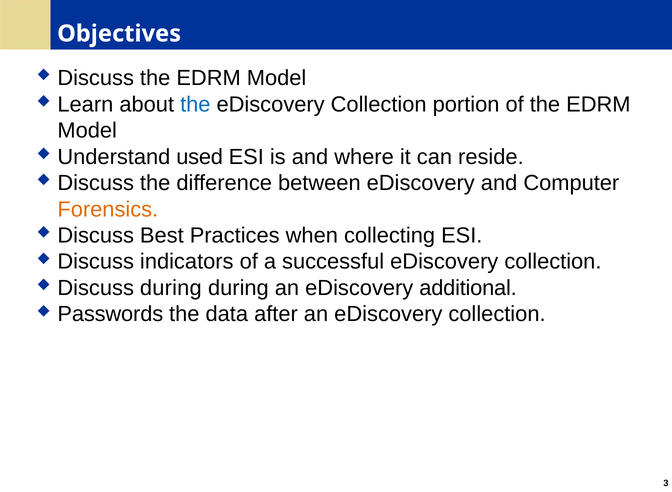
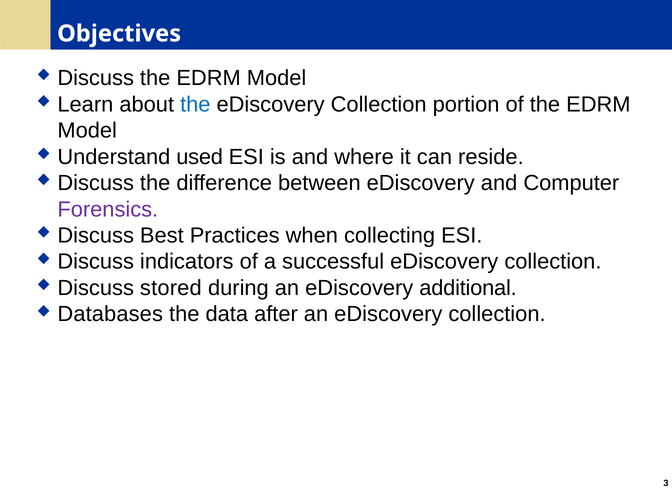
Forensics colour: orange -> purple
Discuss during: during -> stored
Passwords: Passwords -> Databases
